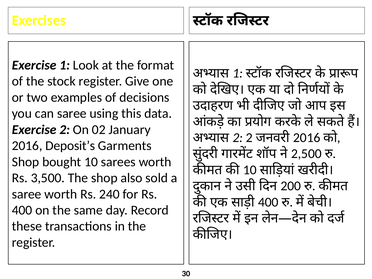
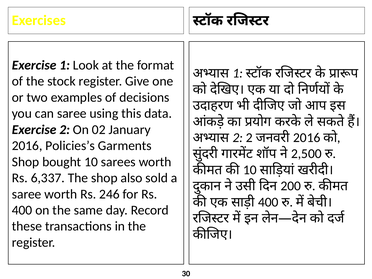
Deposit’s: Deposit’s -> Policies’s
3,500: 3,500 -> 6,337
240: 240 -> 246
